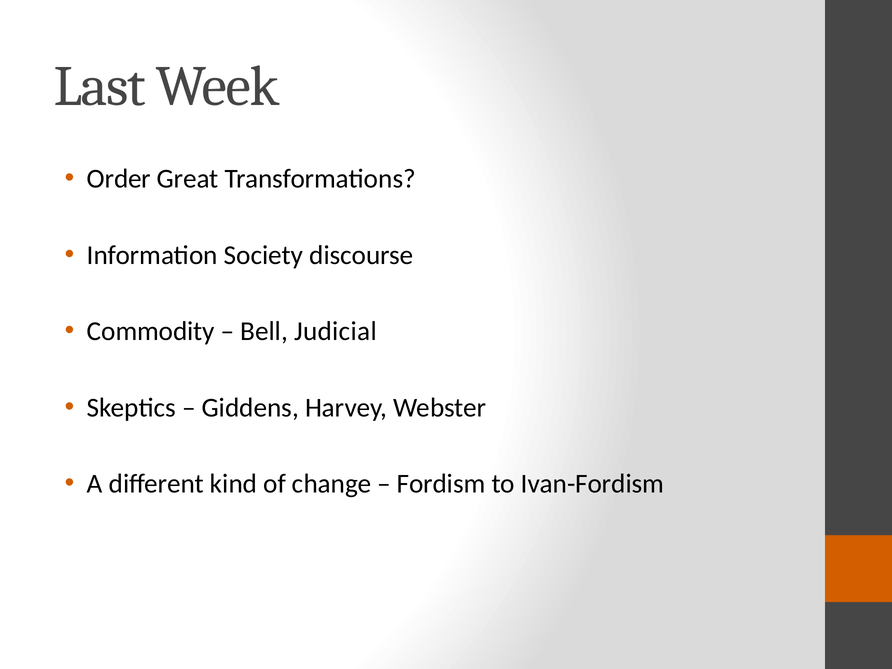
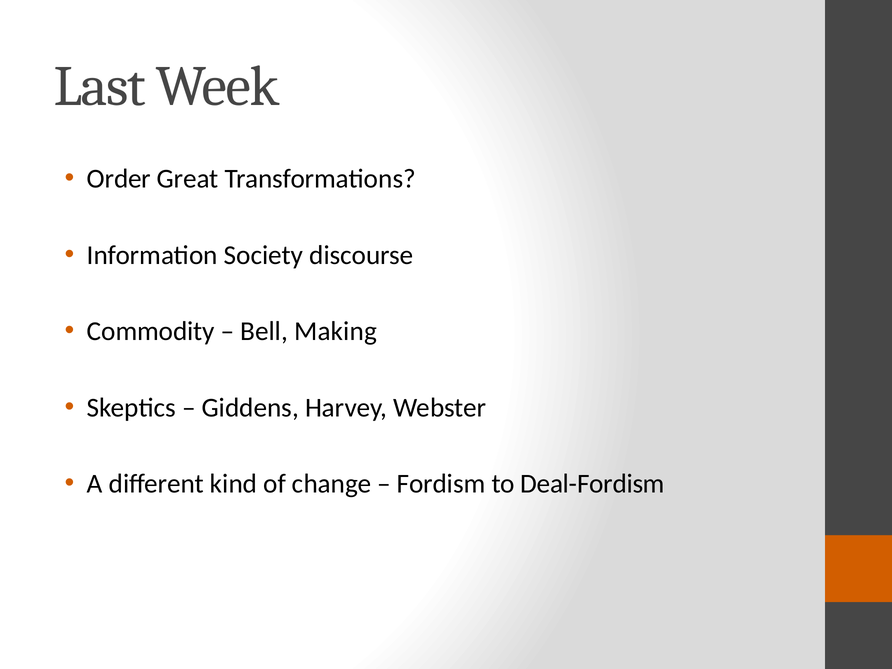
Judicial: Judicial -> Making
Ivan-Fordism: Ivan-Fordism -> Deal-Fordism
